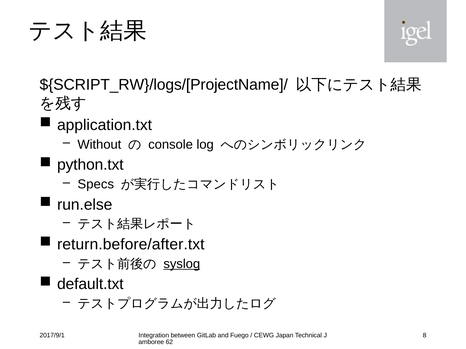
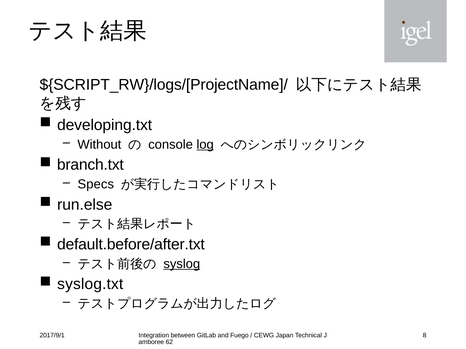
application.txt: application.txt -> developing.txt
log underline: none -> present
python.txt: python.txt -> branch.txt
return.before/after.txt: return.before/after.txt -> default.before/after.txt
default.txt: default.txt -> syslog.txt
